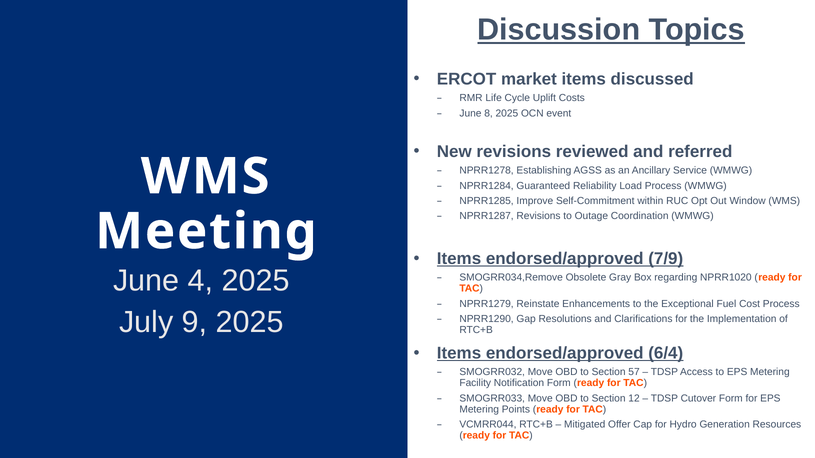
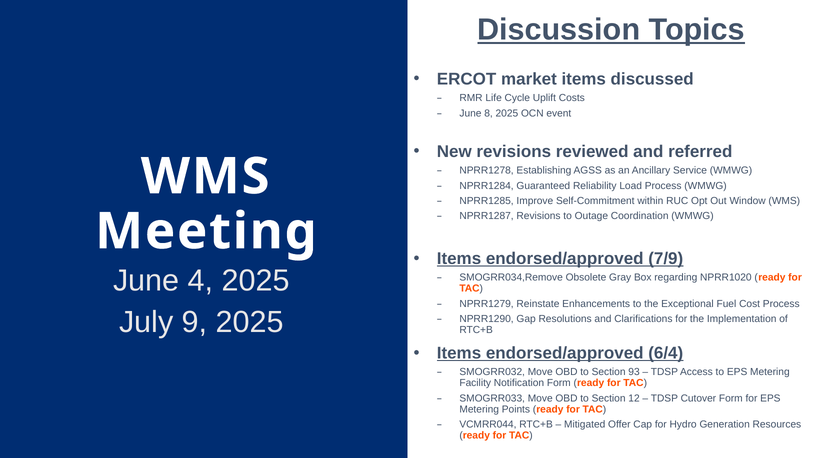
57: 57 -> 93
